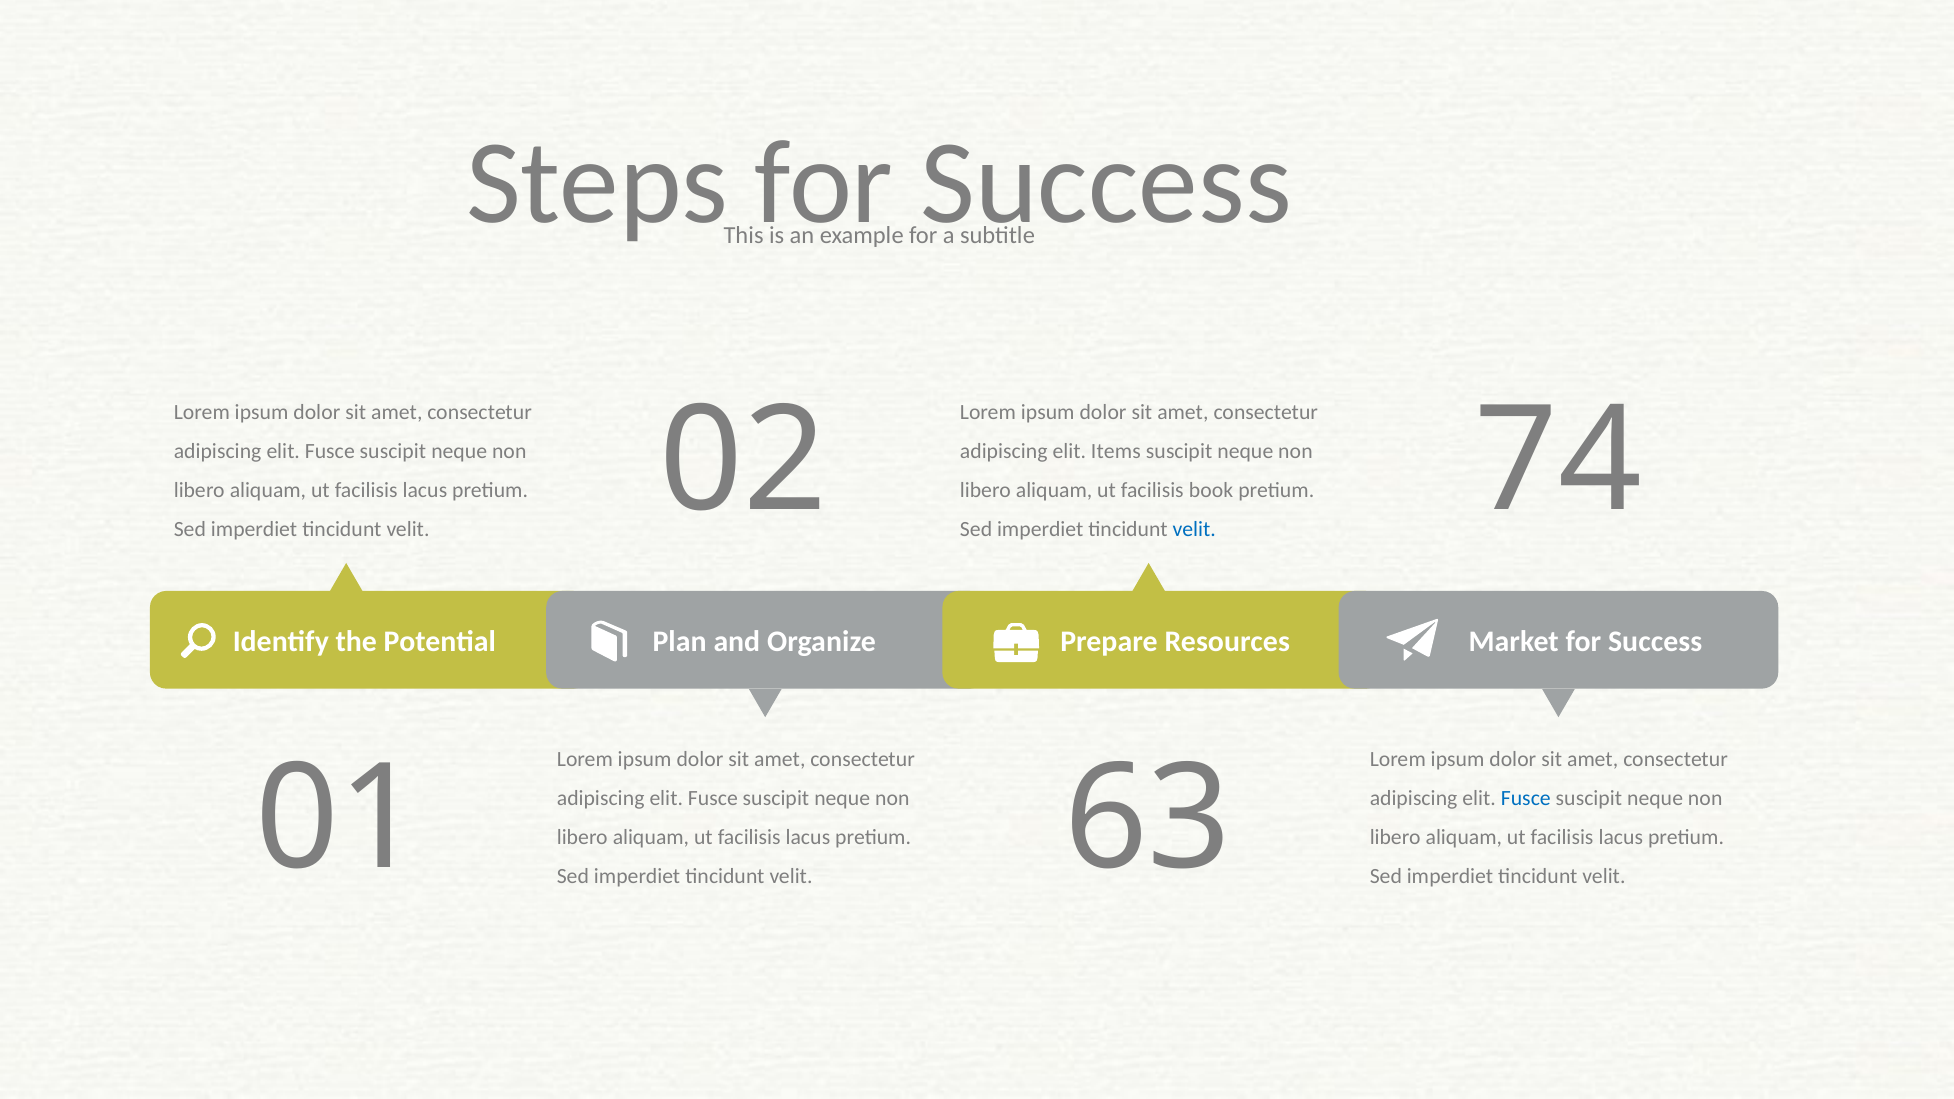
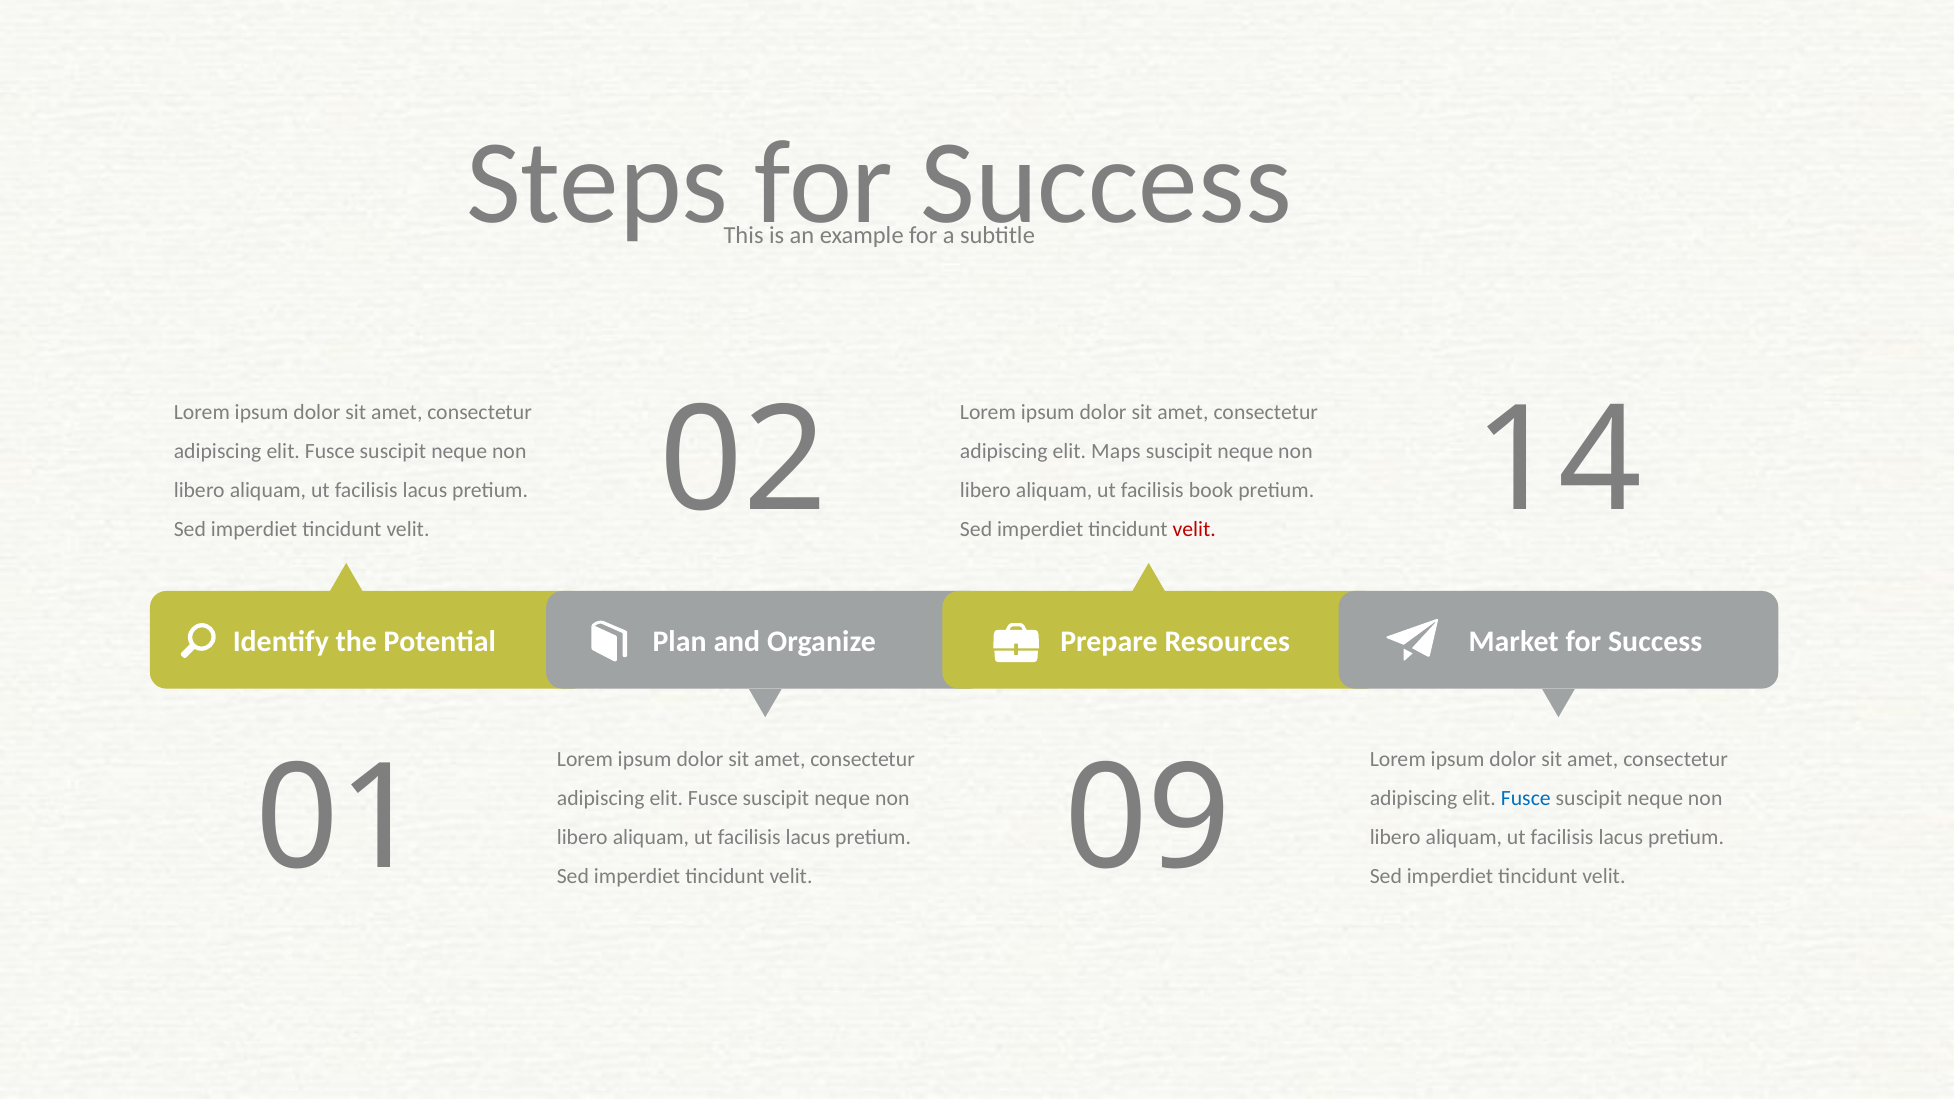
74: 74 -> 14
Items: Items -> Maps
velit at (1194, 530) colour: blue -> red
63: 63 -> 09
